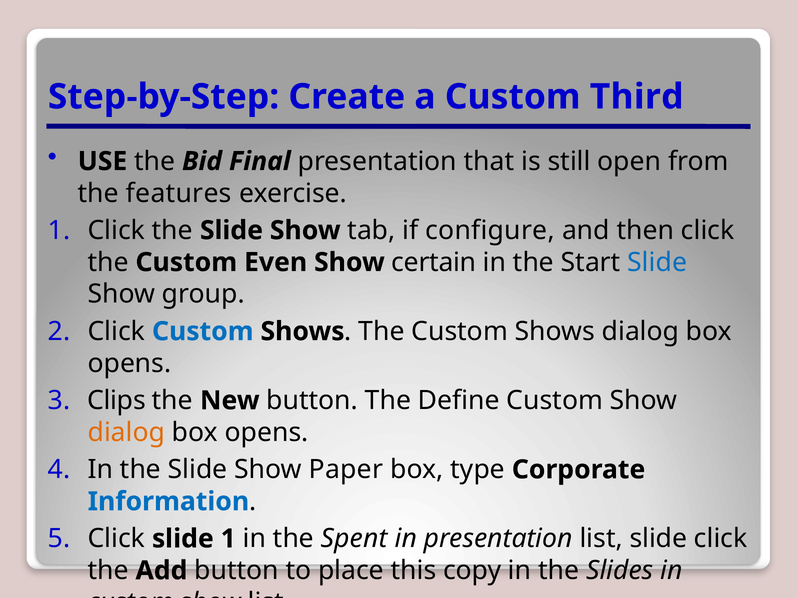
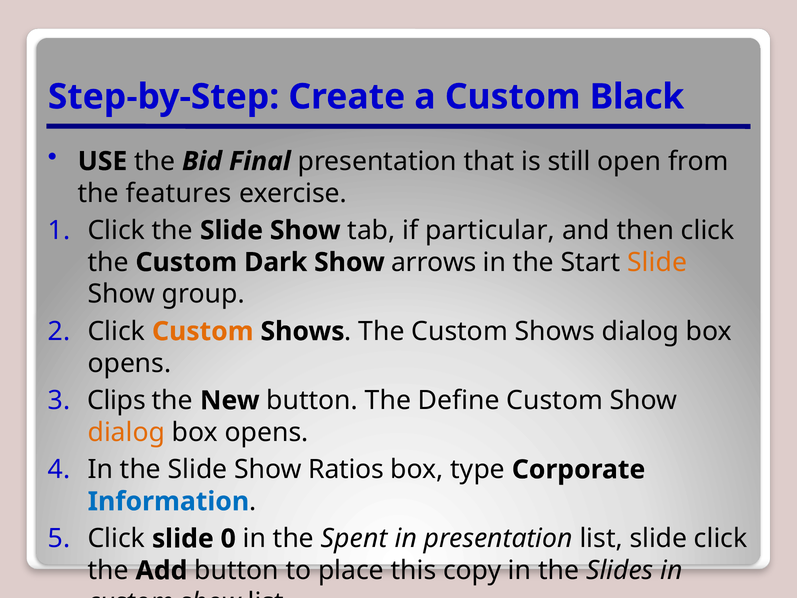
Third: Third -> Black
configure: configure -> particular
Even: Even -> Dark
certain: certain -> arrows
Slide at (657, 262) colour: blue -> orange
Custom at (203, 331) colour: blue -> orange
Paper: Paper -> Ratios
slide 1: 1 -> 0
